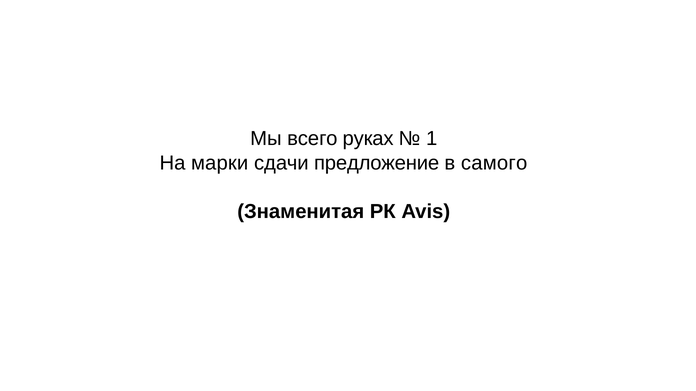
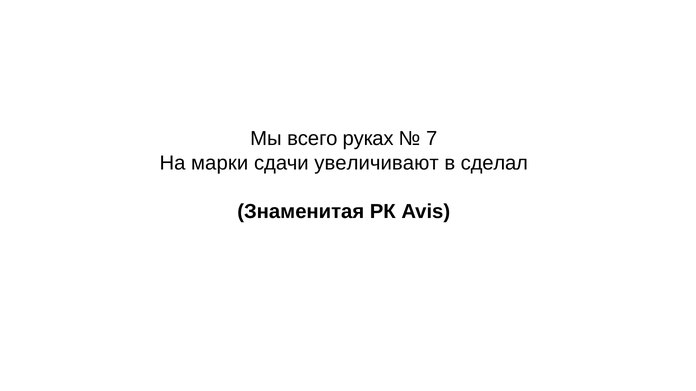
1: 1 -> 7
предложение: предложение -> увеличивают
самого: самого -> сделал
